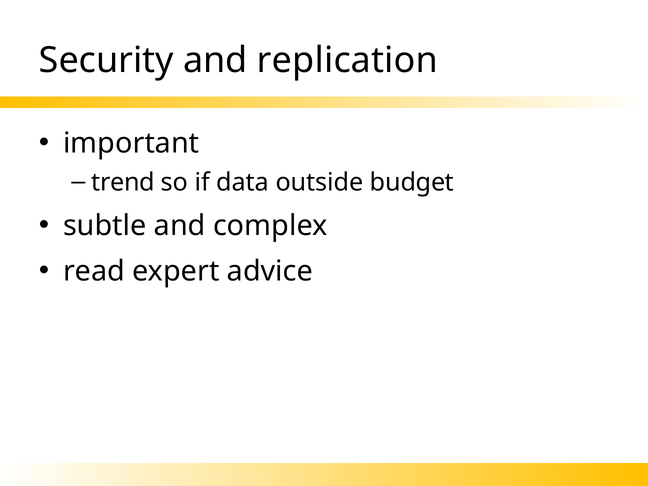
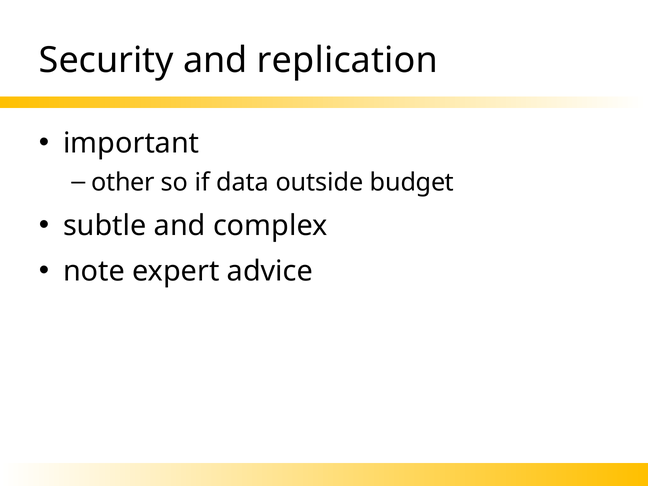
trend: trend -> other
read: read -> note
